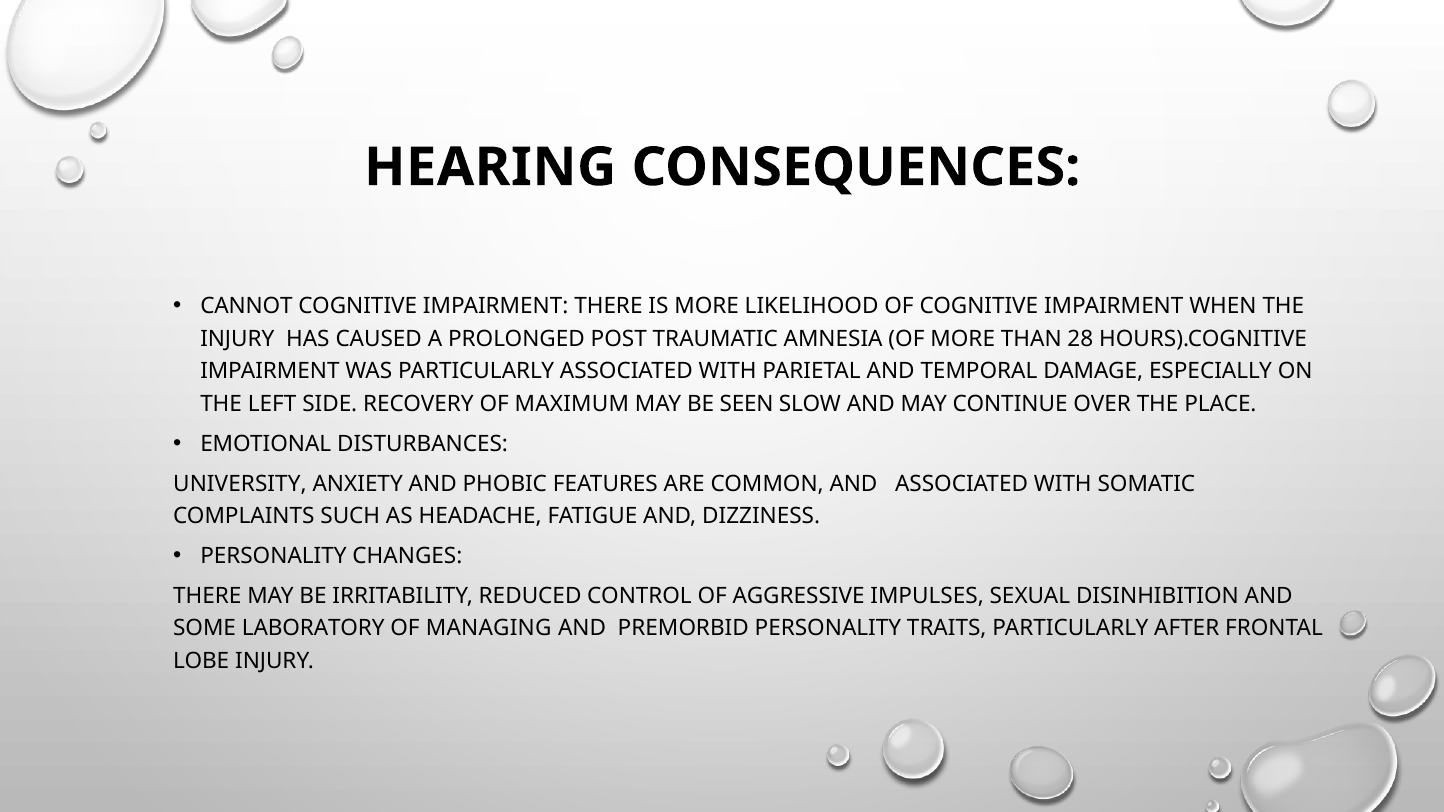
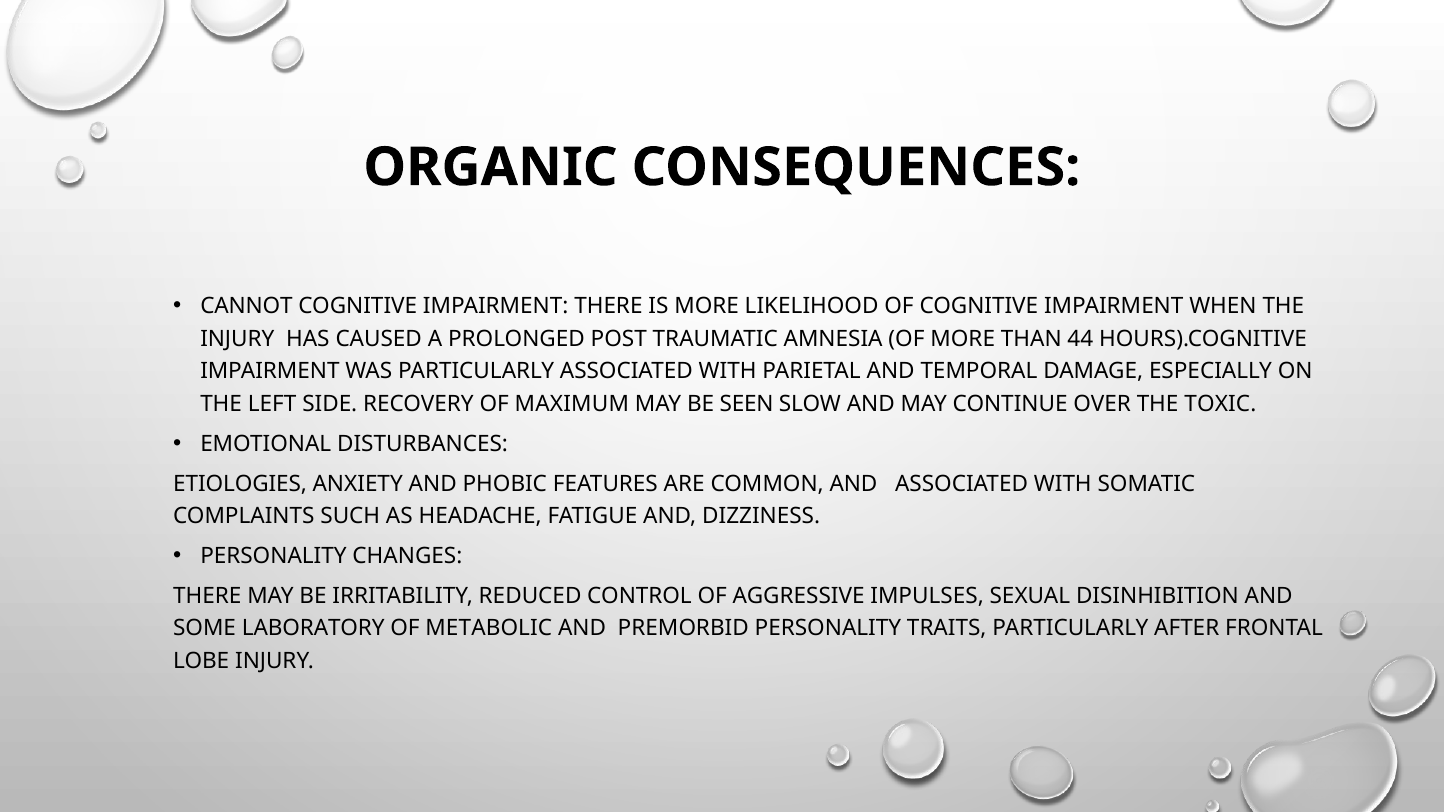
HEARING: HEARING -> ORGANIC
28: 28 -> 44
PLACE: PLACE -> TOXIC
UNIVERSITY: UNIVERSITY -> ETIOLOGIES
MANAGING: MANAGING -> METABOLIC
